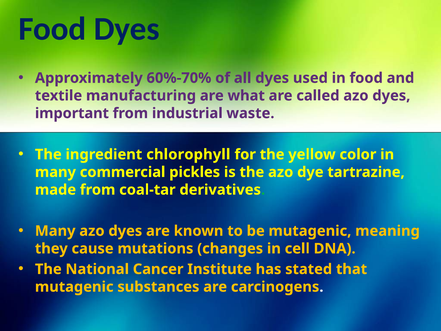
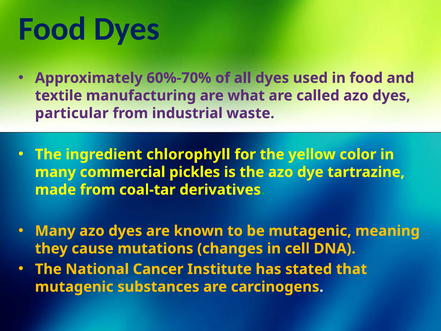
important: important -> particular
